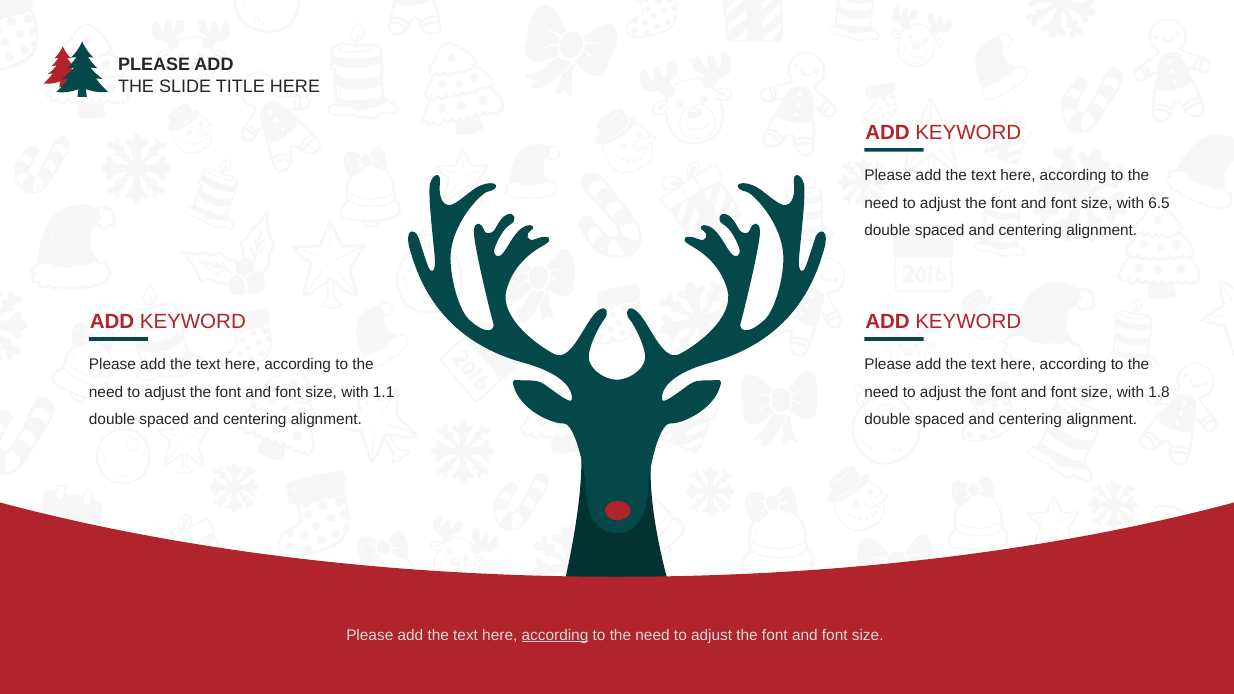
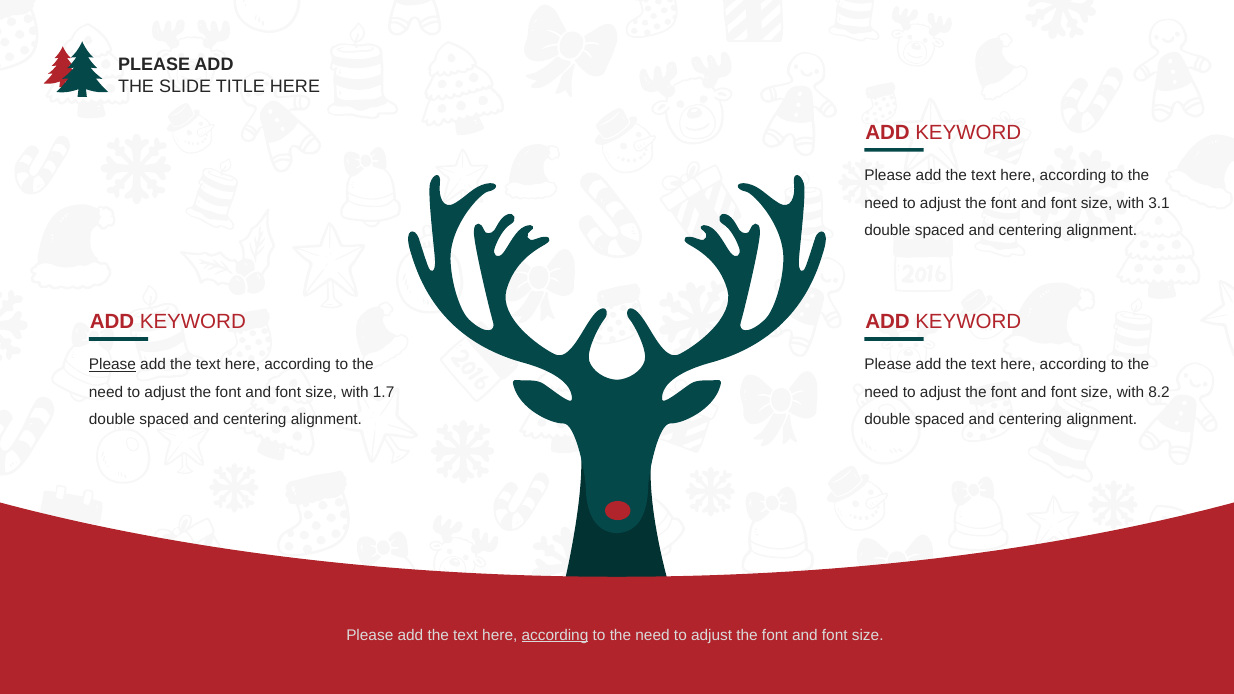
6.5: 6.5 -> 3.1
Please at (112, 364) underline: none -> present
1.1: 1.1 -> 1.7
1.8: 1.8 -> 8.2
